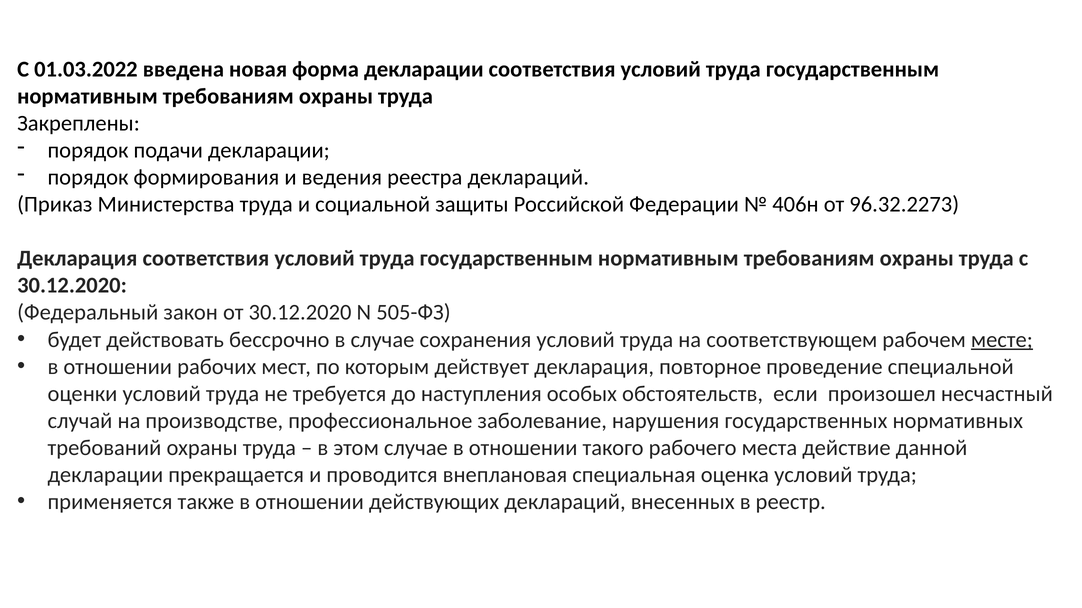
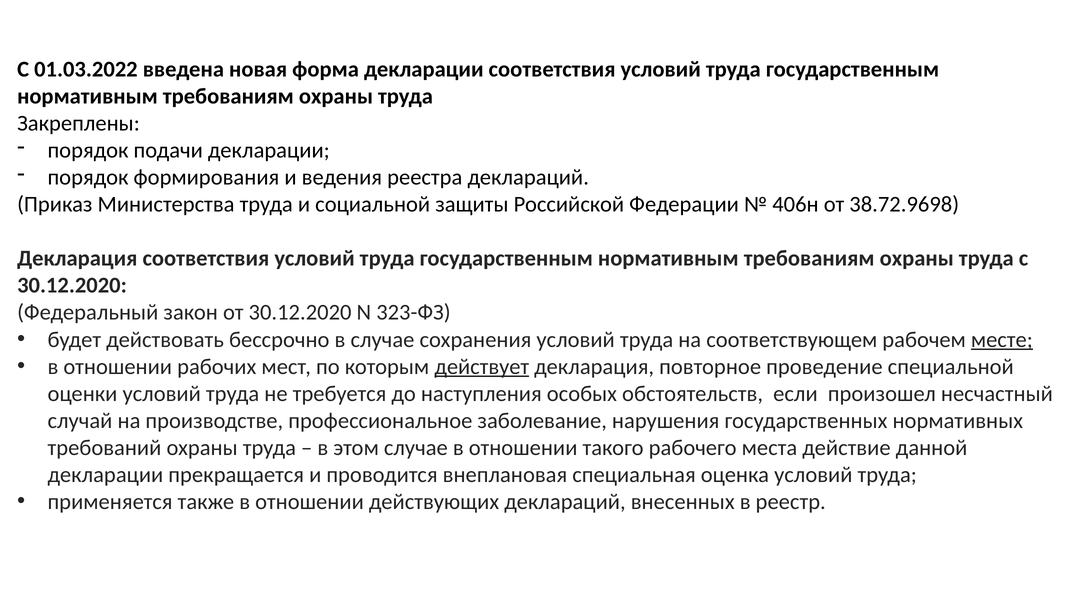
96.32.2273: 96.32.2273 -> 38.72.9698
505-ФЗ: 505-ФЗ -> 323-ФЗ
действует underline: none -> present
